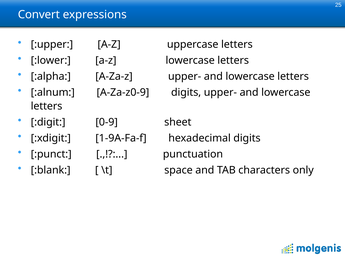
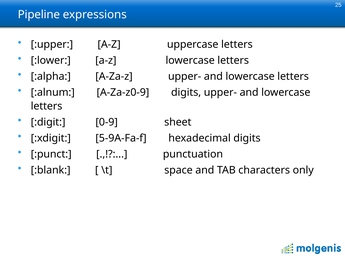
Convert: Convert -> Pipeline
1-9A-Fa-f: 1-9A-Fa-f -> 5-9A-Fa-f
